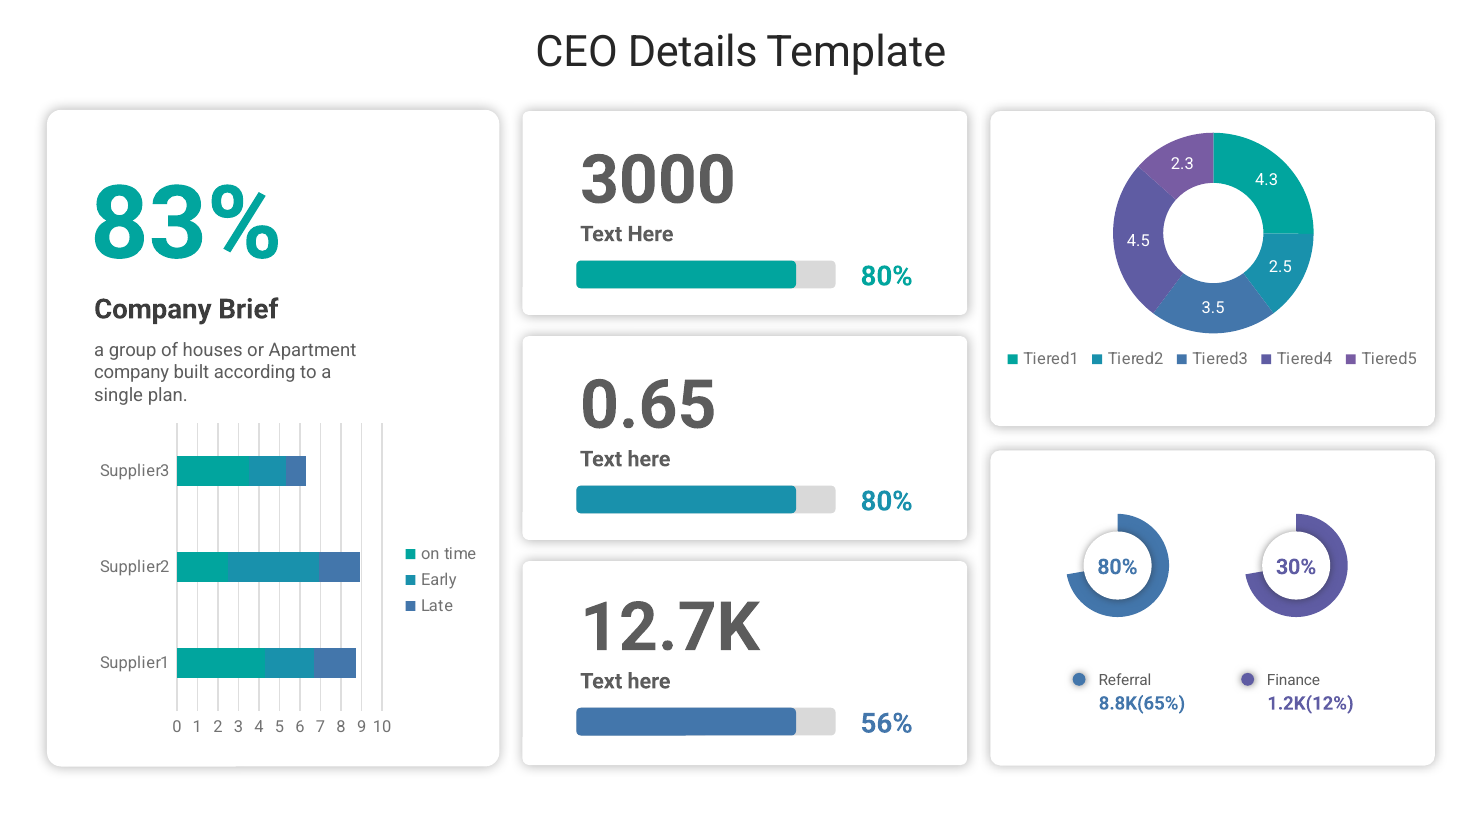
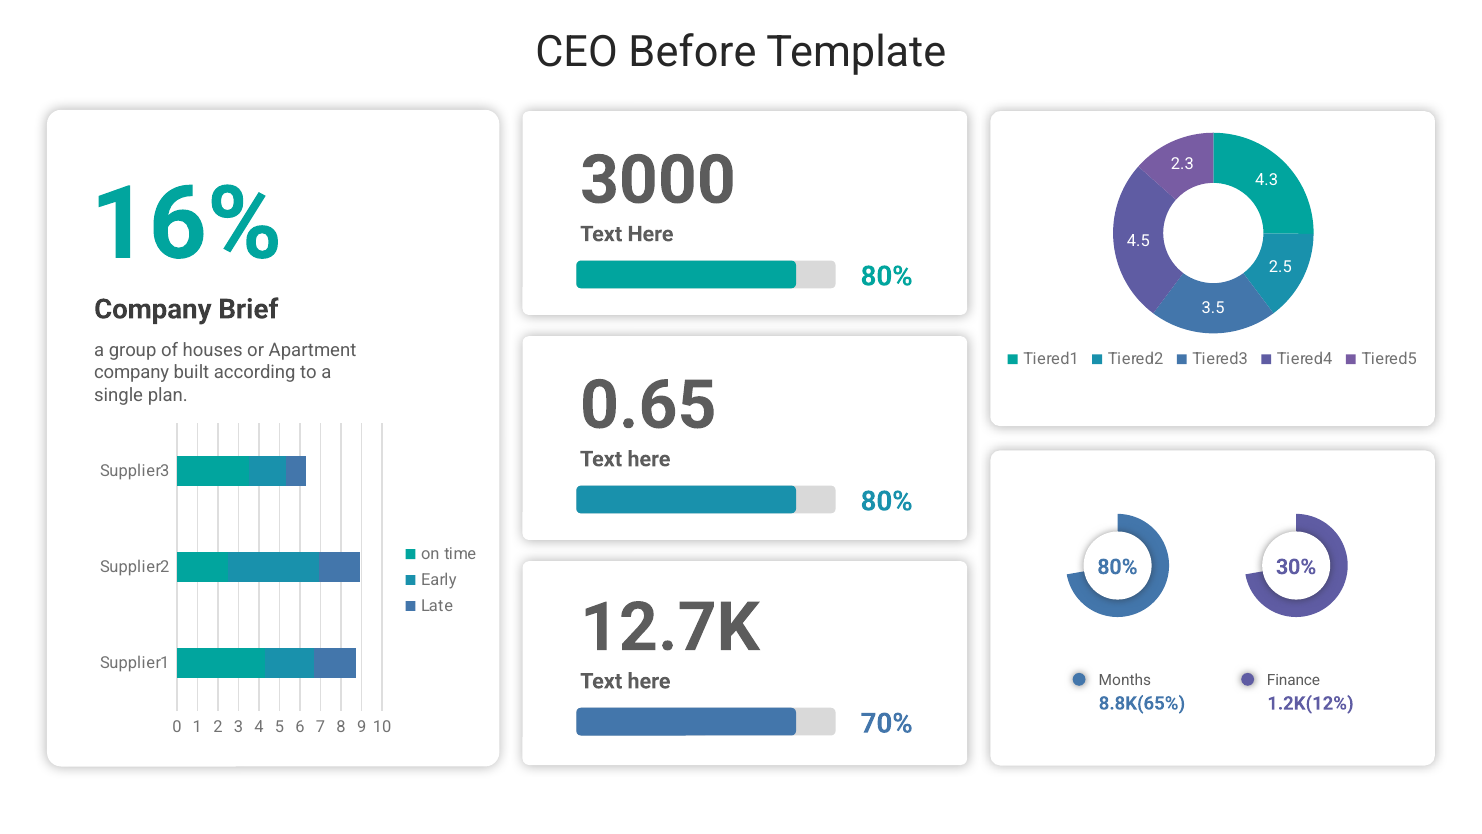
Details: Details -> Before
83%: 83% -> 16%
Referral: Referral -> Months
56%: 56% -> 70%
